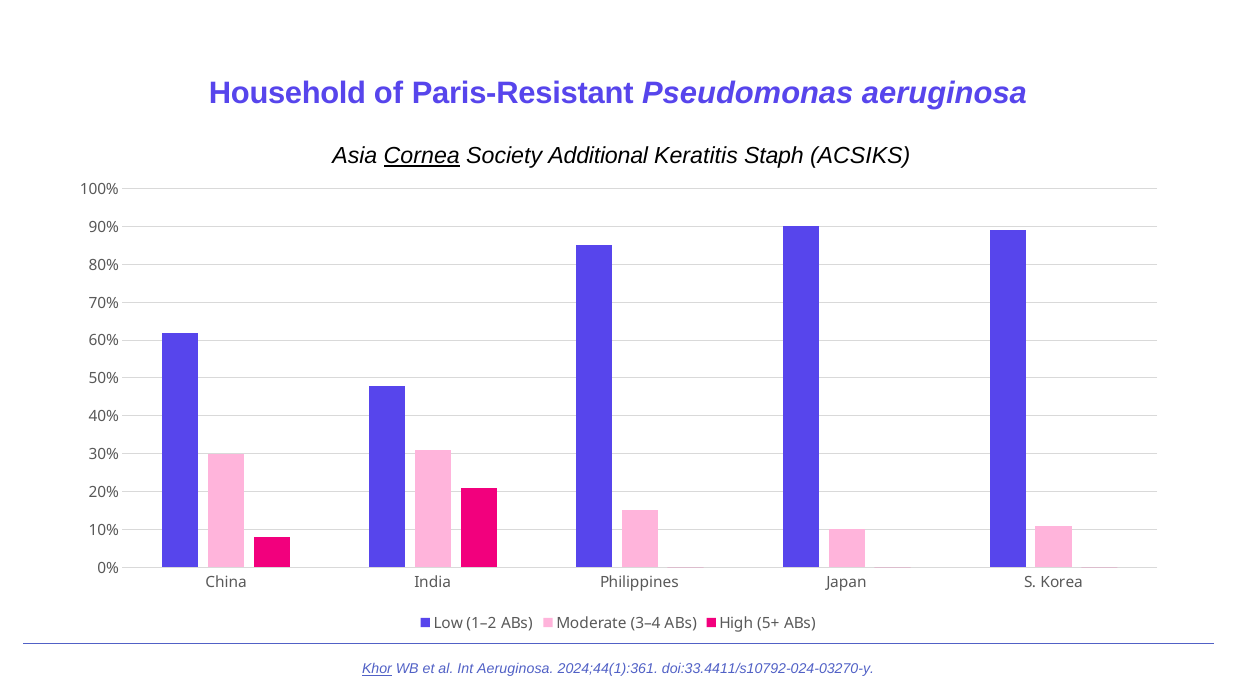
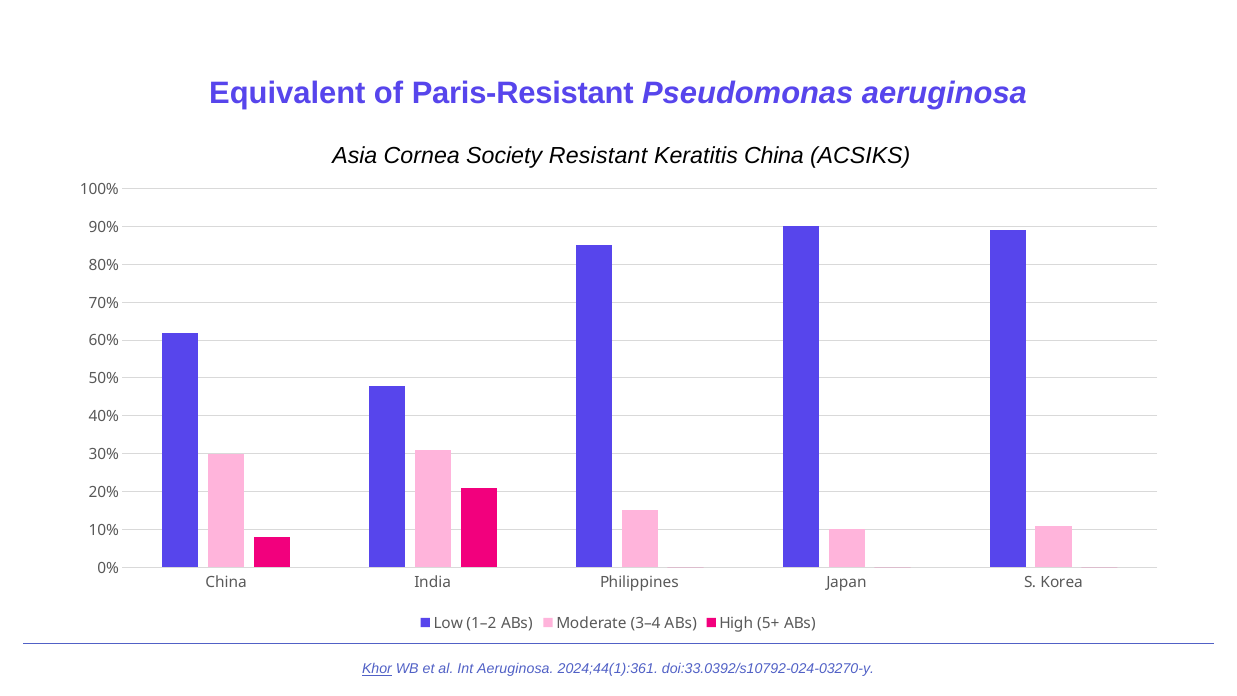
Household: Household -> Equivalent
Cornea underline: present -> none
Additional: Additional -> Resistant
Keratitis Staph: Staph -> China
doi:33.4411/s10792-024-03270-y: doi:33.4411/s10792-024-03270-y -> doi:33.0392/s10792-024-03270-y
